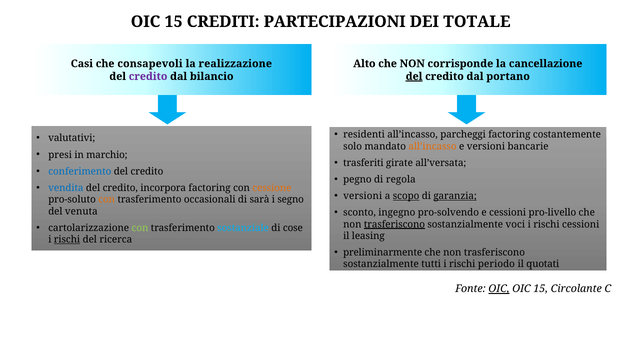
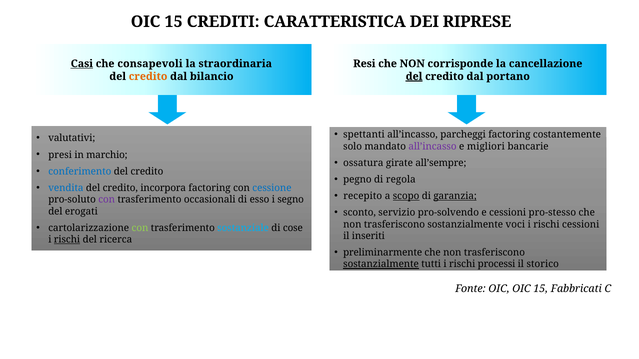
PARTECIPAZIONI: PARTECIPAZIONI -> CARATTERISTICA
TOTALE: TOTALE -> RIPRESE
Casi underline: none -> present
realizzazione: realizzazione -> straordinaria
Alto: Alto -> Resi
credito at (148, 76) colour: purple -> orange
residenti: residenti -> spettanti
all’incasso at (432, 147) colour: orange -> purple
e versioni: versioni -> migliori
trasferiti: trasferiti -> ossatura
all’versata: all’versata -> all’sempre
cessione colour: orange -> blue
versioni at (363, 196): versioni -> recepito
con at (107, 200) colour: orange -> purple
sarà: sarà -> esso
ingegno: ingegno -> servizio
pro-livello: pro-livello -> pro-stesso
venuta: venuta -> erogati
trasferiscono at (394, 225) underline: present -> none
leasing: leasing -> inseriti
sostanzialmente at (381, 265) underline: none -> present
periodo: periodo -> processi
quotati: quotati -> storico
OIC at (499, 289) underline: present -> none
Circolante: Circolante -> Fabbricati
